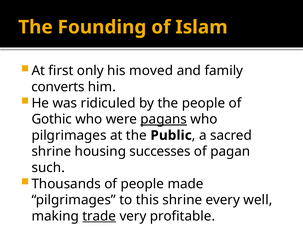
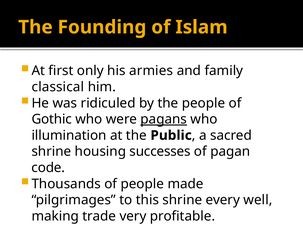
moved: moved -> armies
converts: converts -> classical
pilgrimages at (69, 136): pilgrimages -> illumination
such: such -> code
trade underline: present -> none
